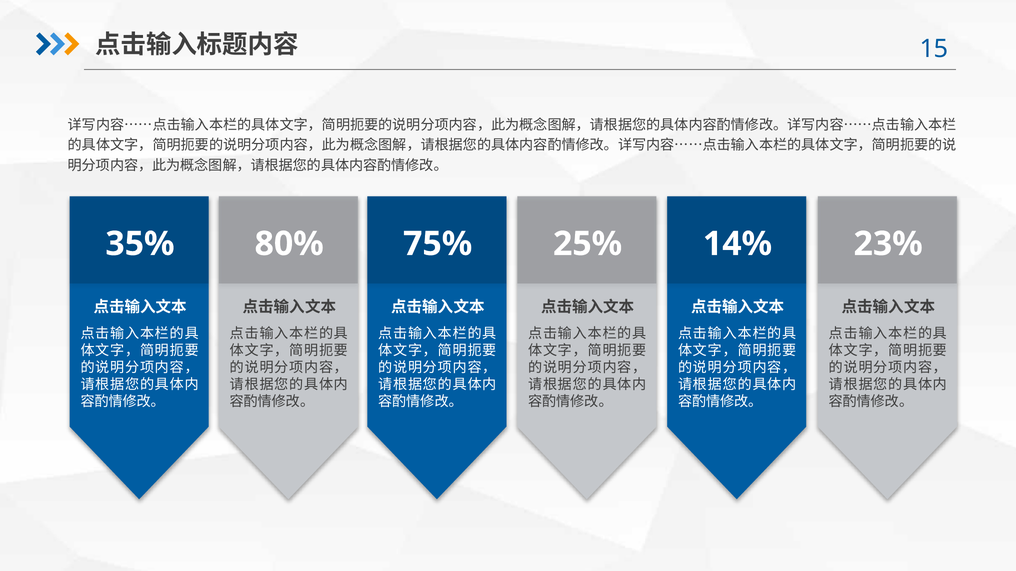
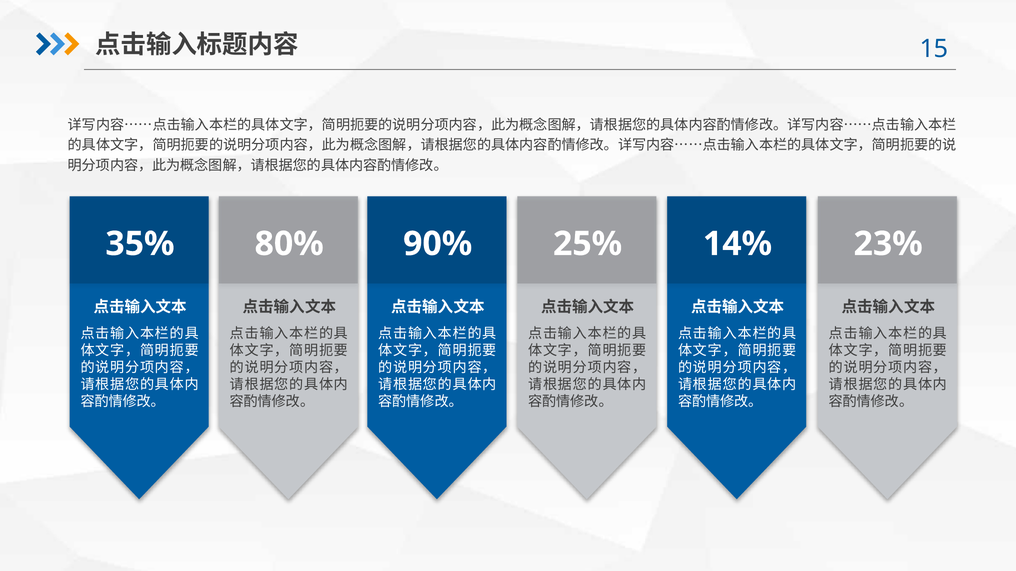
75%: 75% -> 90%
